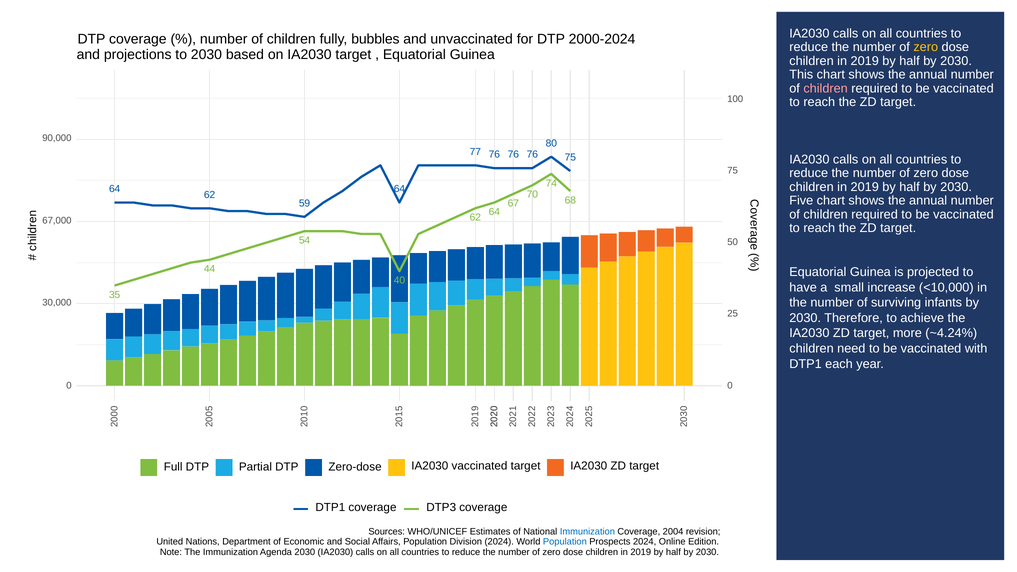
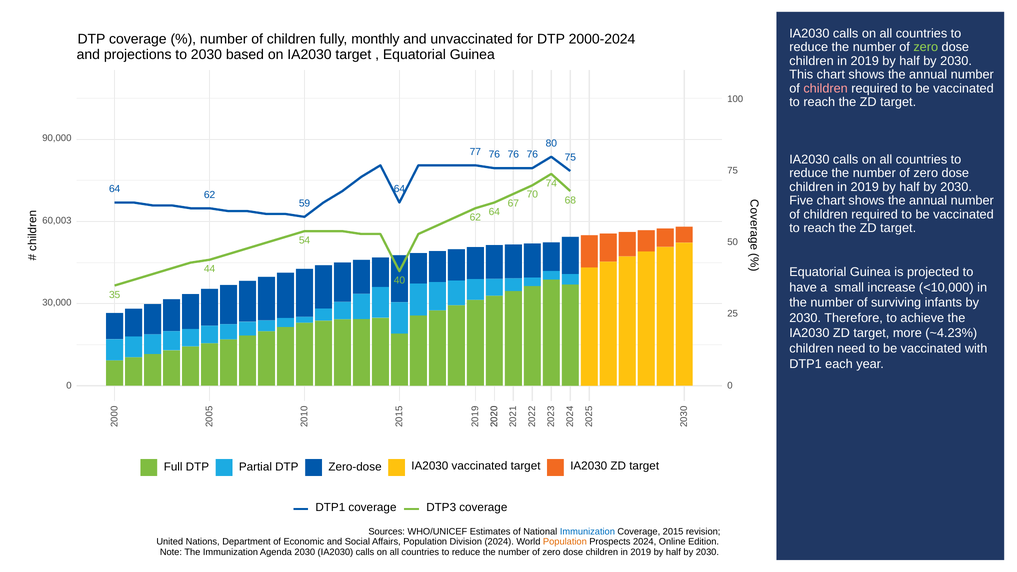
bubbles: bubbles -> monthly
zero at (926, 47) colour: yellow -> light green
67,000: 67,000 -> 60,003
~4.24%: ~4.24% -> ~4.23%
2004: 2004 -> 2015
Population at (565, 542) colour: blue -> orange
